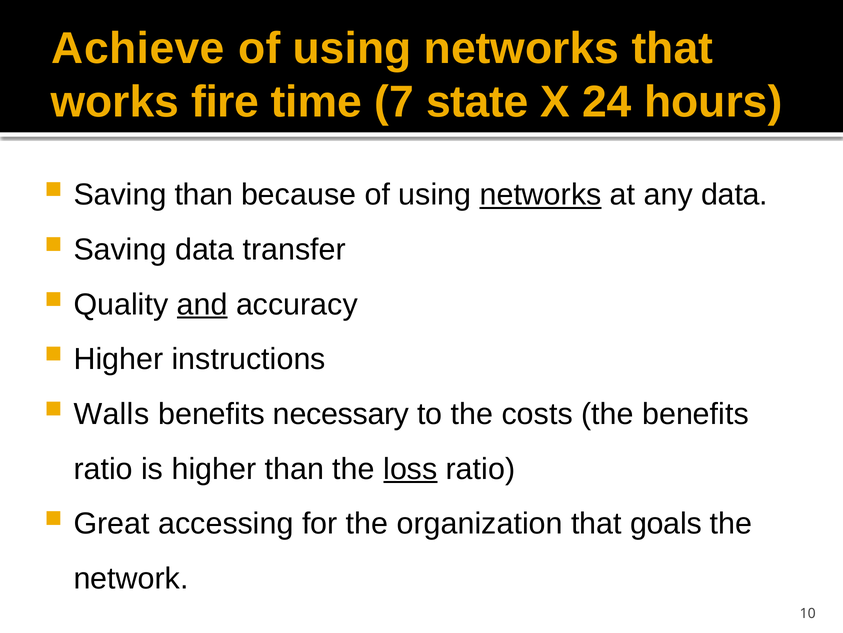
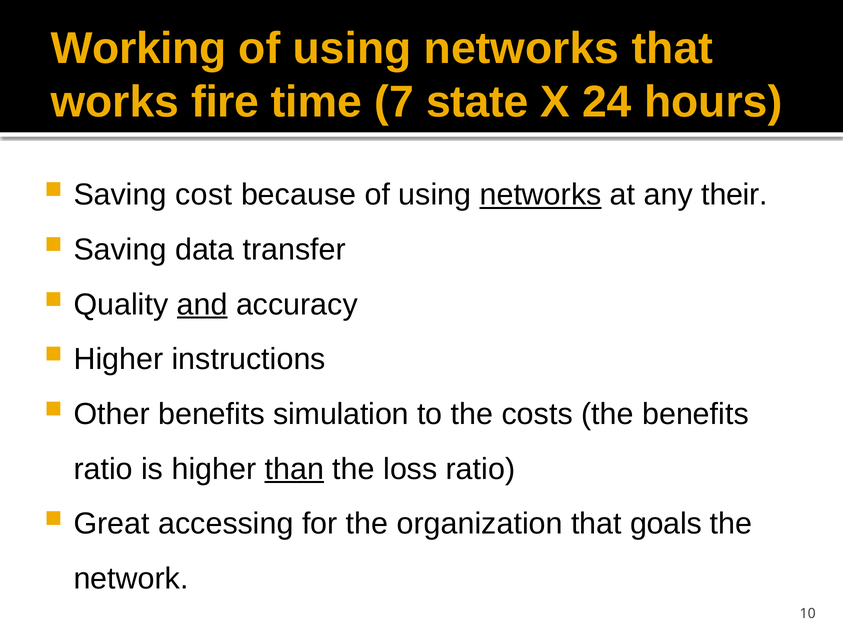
Achieve: Achieve -> Working
Saving than: than -> cost
any data: data -> their
Walls: Walls -> Other
necessary: necessary -> simulation
than at (294, 468) underline: none -> present
loss underline: present -> none
